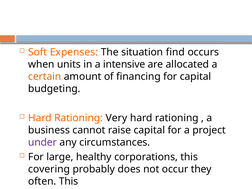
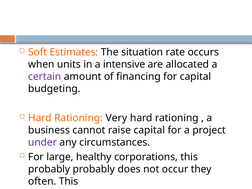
Expenses: Expenses -> Estimates
find: find -> rate
certain colour: orange -> purple
covering at (49, 169): covering -> probably
